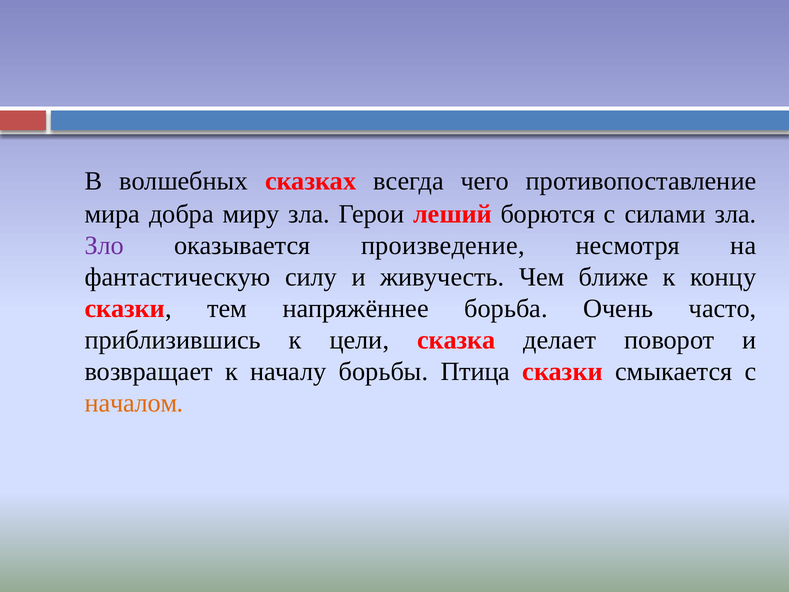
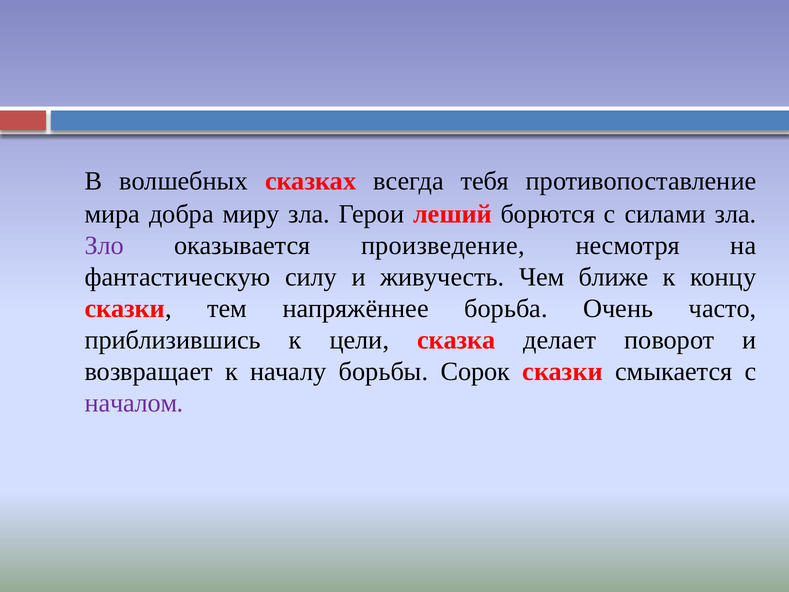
чего: чего -> тебя
Птица: Птица -> Сорок
началом colour: orange -> purple
